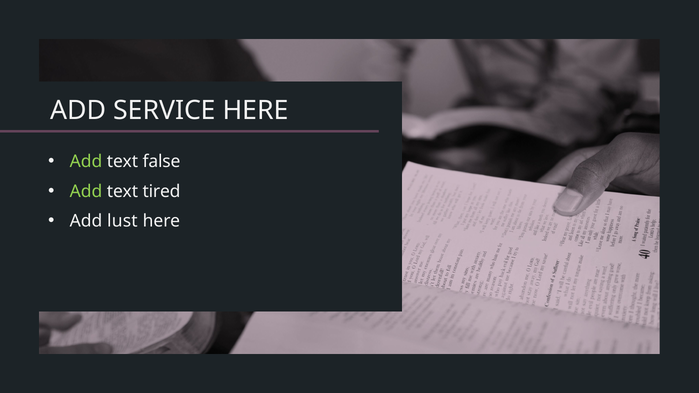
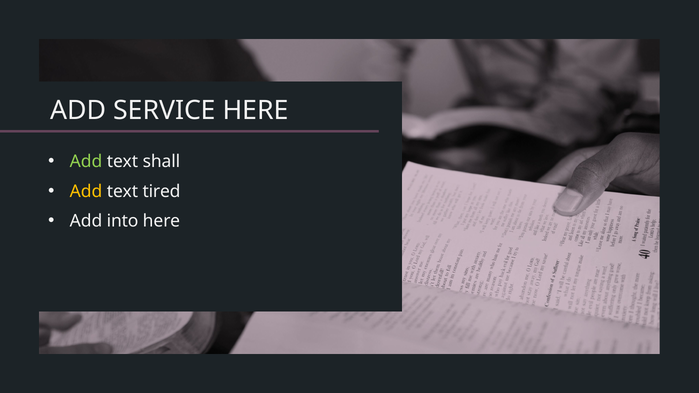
false: false -> shall
Add at (86, 191) colour: light green -> yellow
lust: lust -> into
